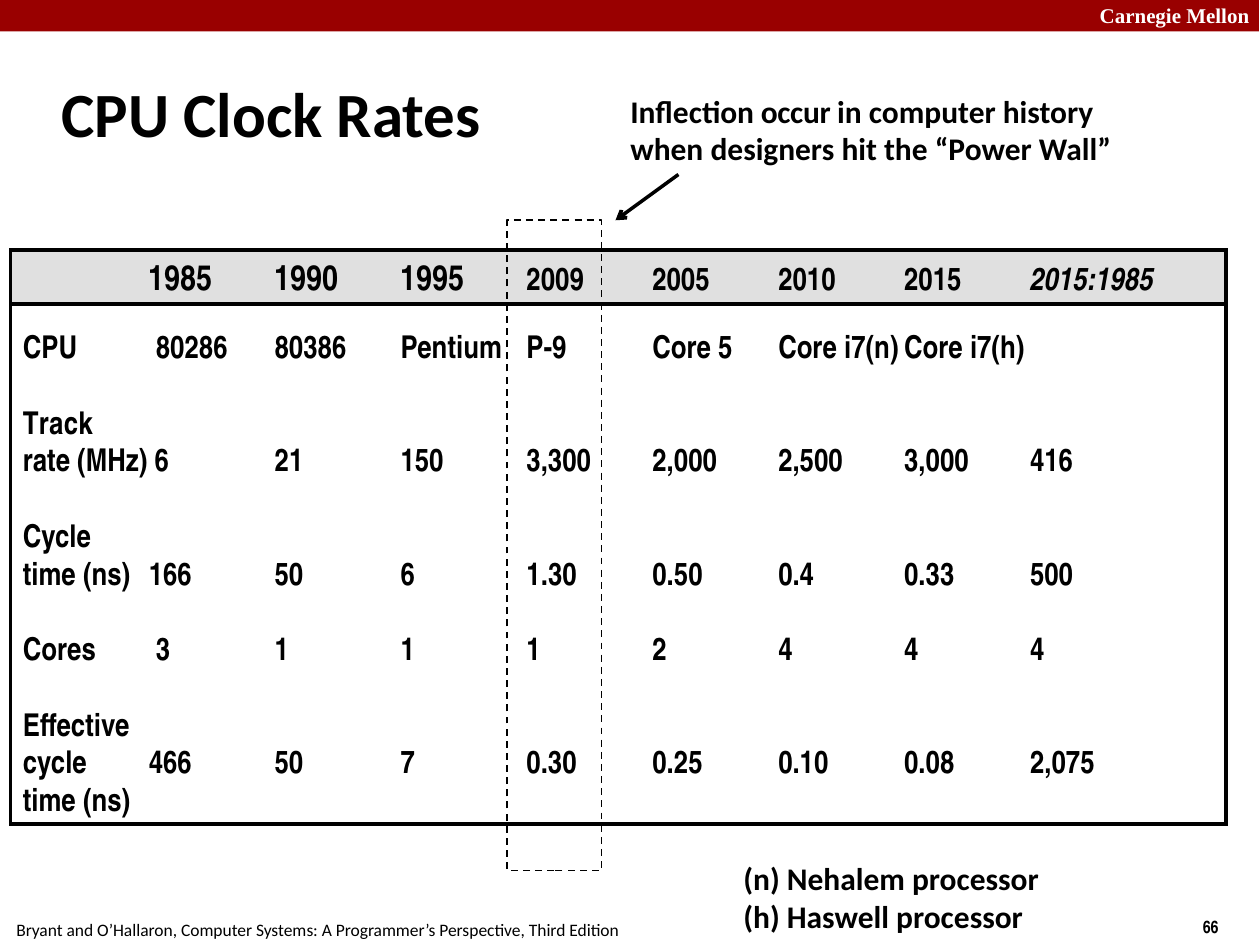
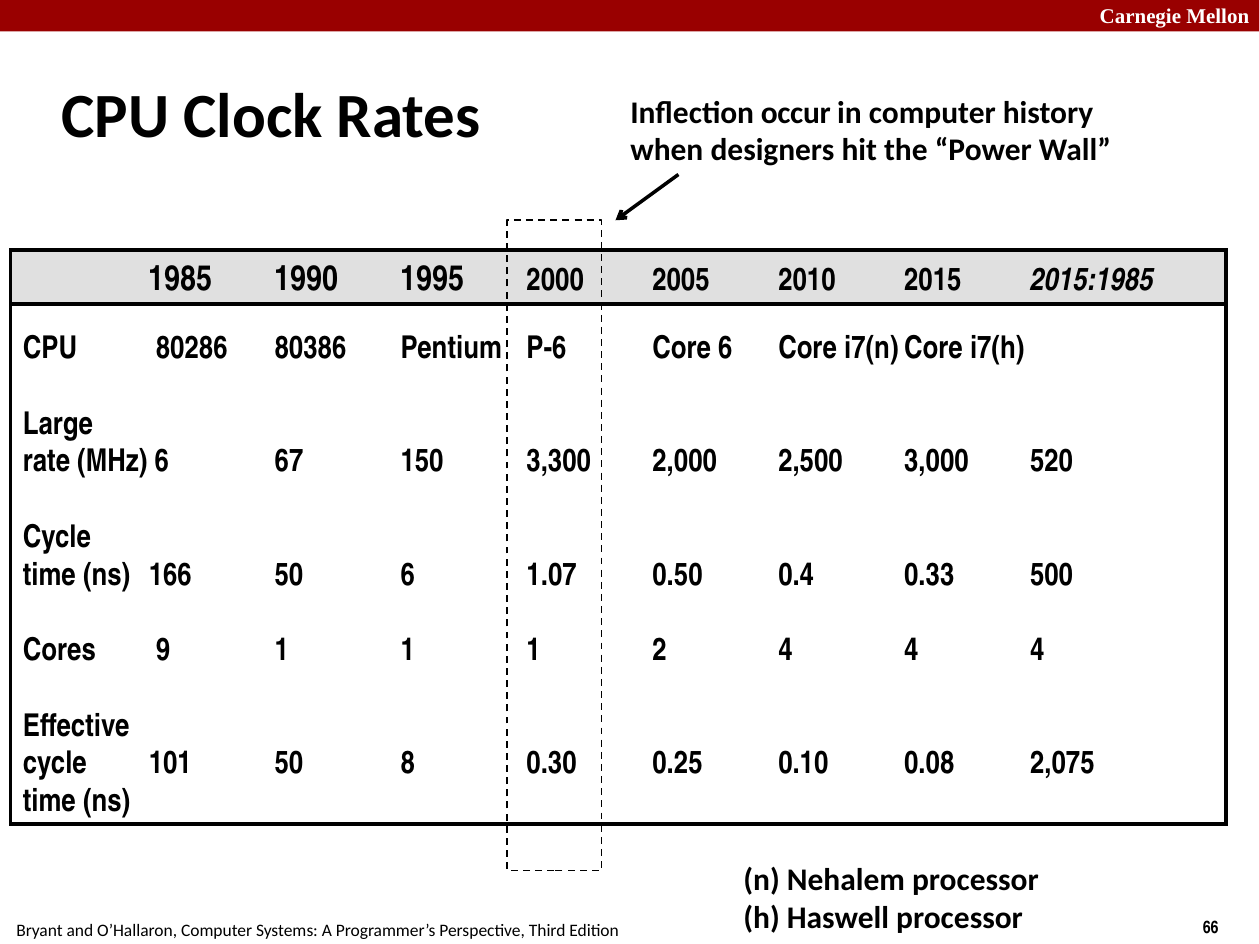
2009: 2009 -> 2000
P-9: P-9 -> P-6
Core 5: 5 -> 6
Track: Track -> Large
21: 21 -> 67
416: 416 -> 520
1.30: 1.30 -> 1.07
3: 3 -> 9
466: 466 -> 101
7: 7 -> 8
